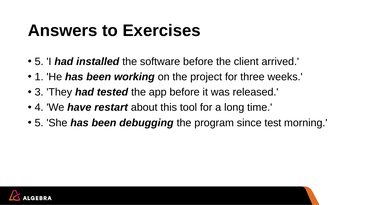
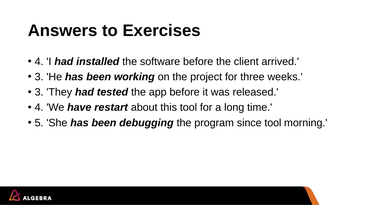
5 at (39, 62): 5 -> 4
1 at (39, 77): 1 -> 3
since test: test -> tool
